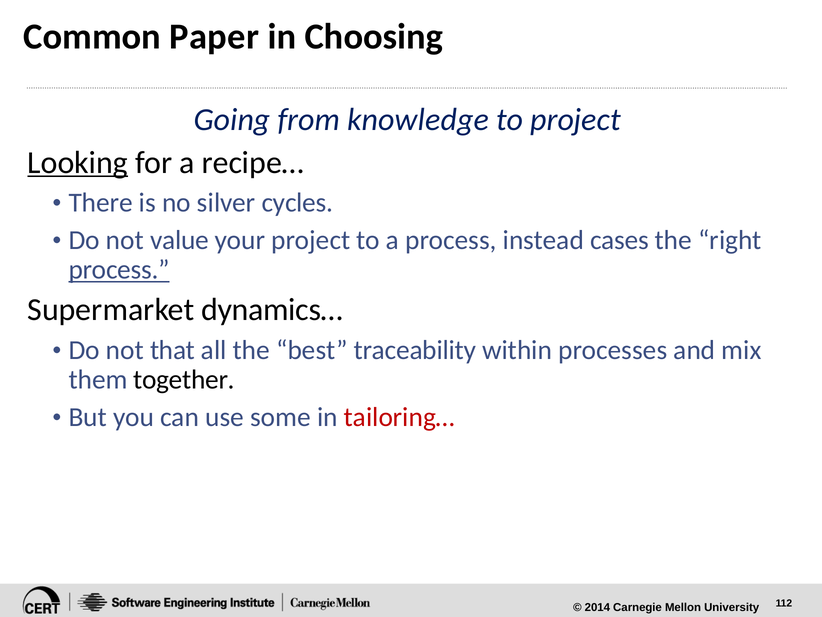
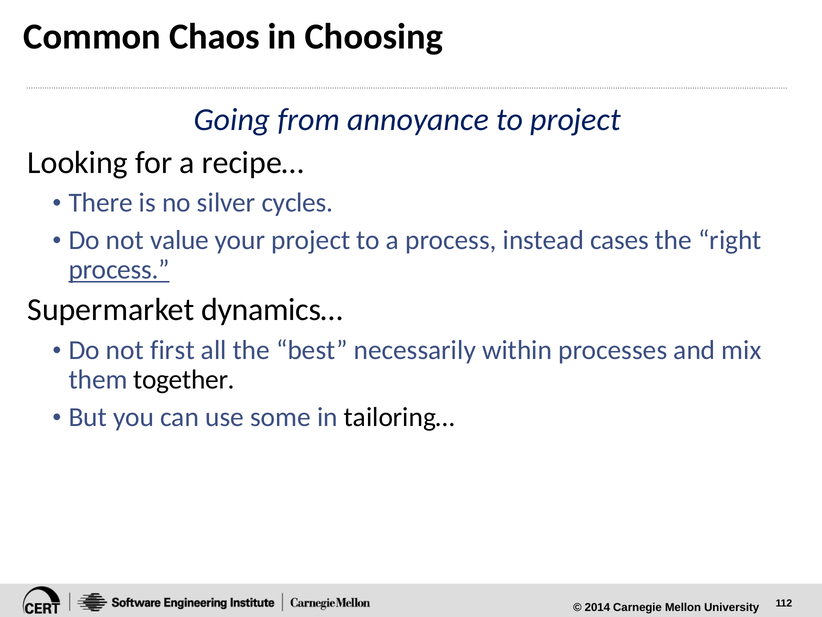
Paper: Paper -> Chaos
knowledge: knowledge -> annoyance
Looking underline: present -> none
that: that -> first
traceability: traceability -> necessarily
tailoring… colour: red -> black
